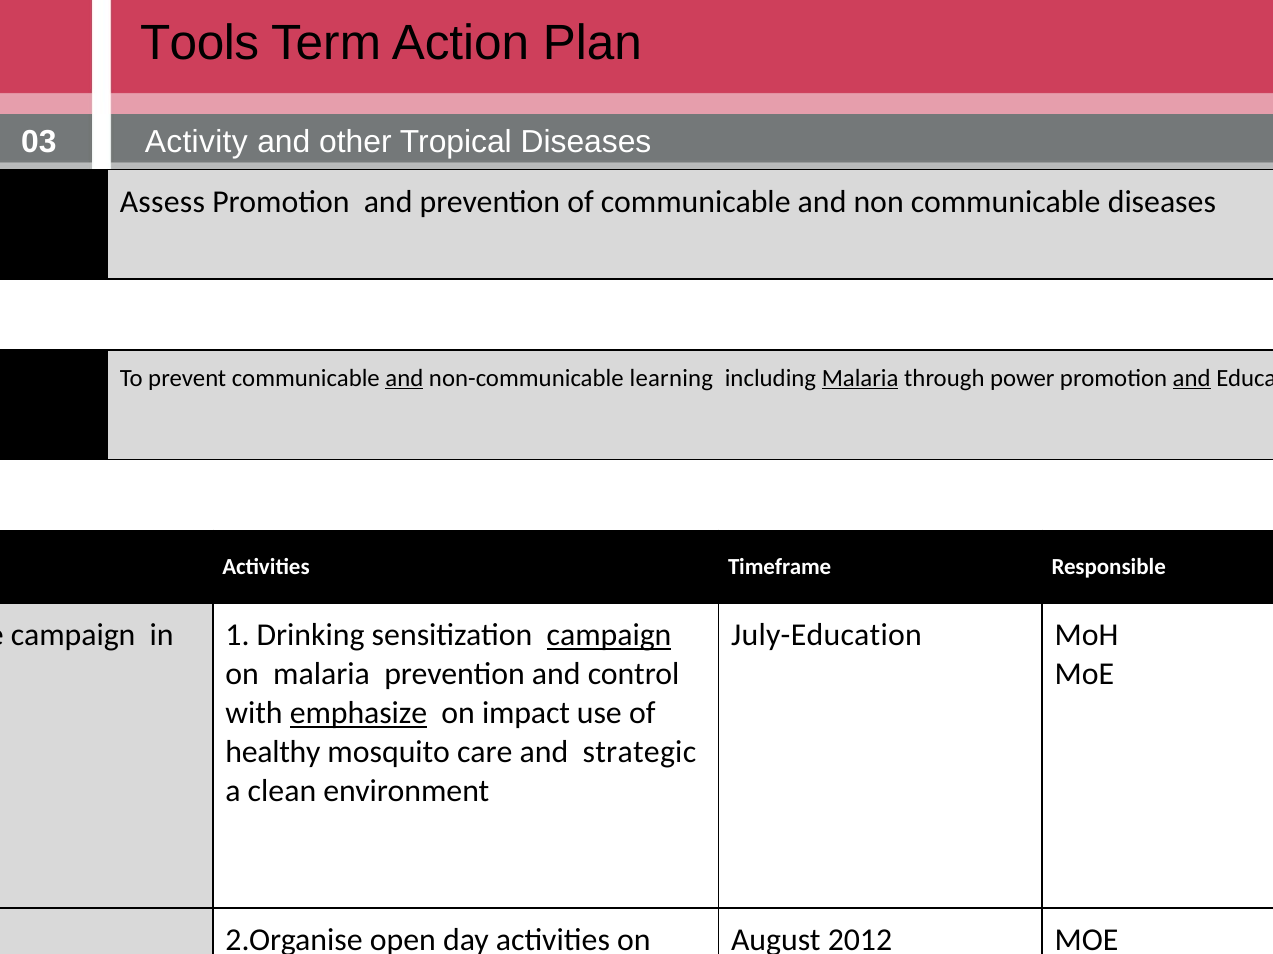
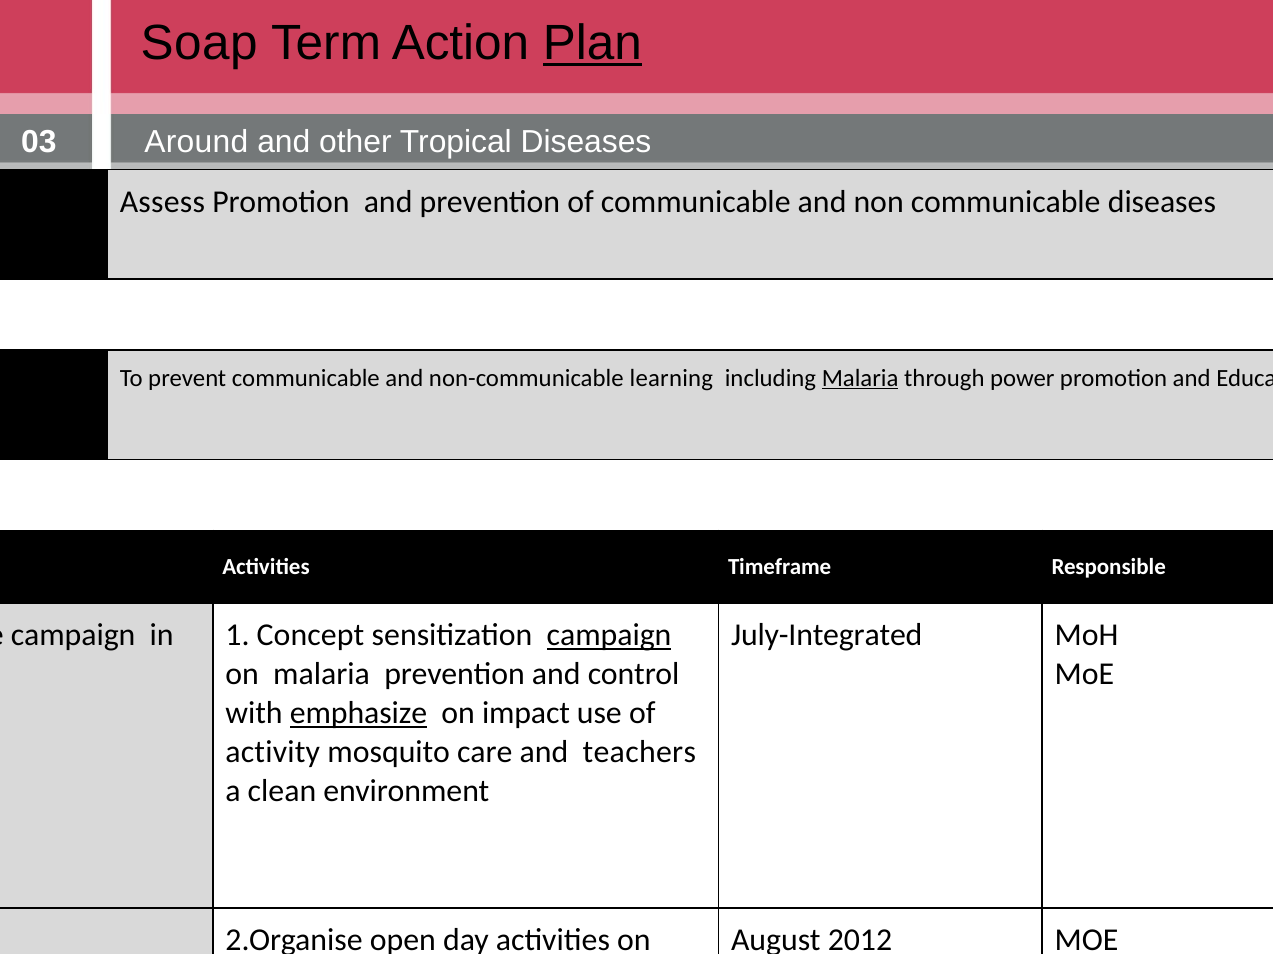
Tools: Tools -> Soap
Plan underline: none -> present
Activity at (196, 142): Activity -> Around
and at (404, 378) underline: present -> none
and at (1192, 378) underline: present -> none
Drinking: Drinking -> Concept
July-Education: July-Education -> July-Integrated
healthy: healthy -> activity
and strategic: strategic -> teachers
